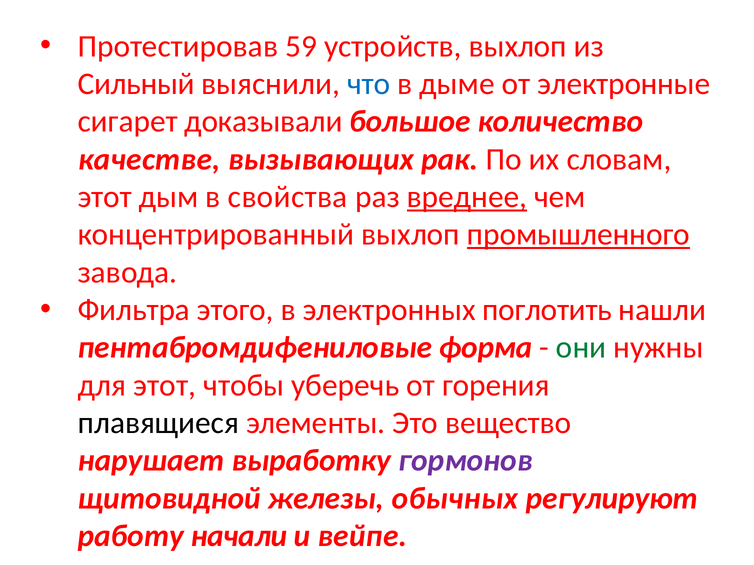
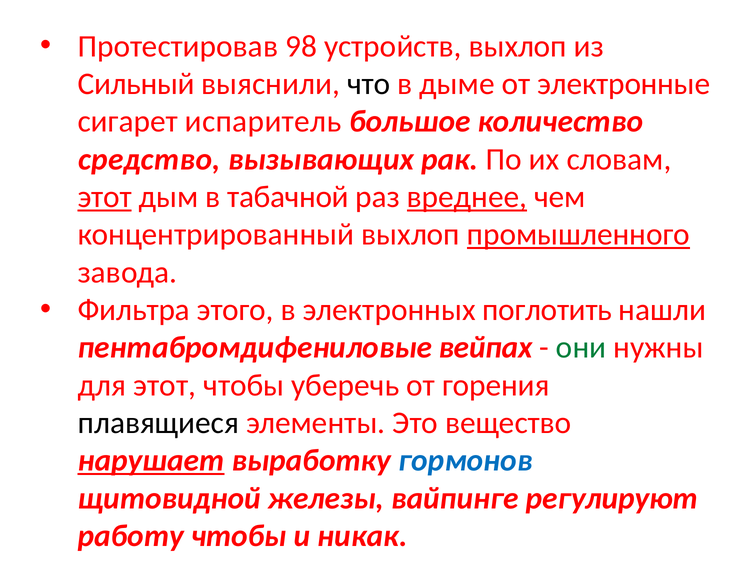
59: 59 -> 98
что colour: blue -> black
доказывали: доказывали -> испаритель
качестве: качестве -> средство
этот at (105, 197) underline: none -> present
свойства: свойства -> табачной
форма: форма -> вейпах
нарушает underline: none -> present
гормонов colour: purple -> blue
обычных: обычных -> вайпинге
работу начали: начали -> чтобы
вейпе: вейпе -> никак
